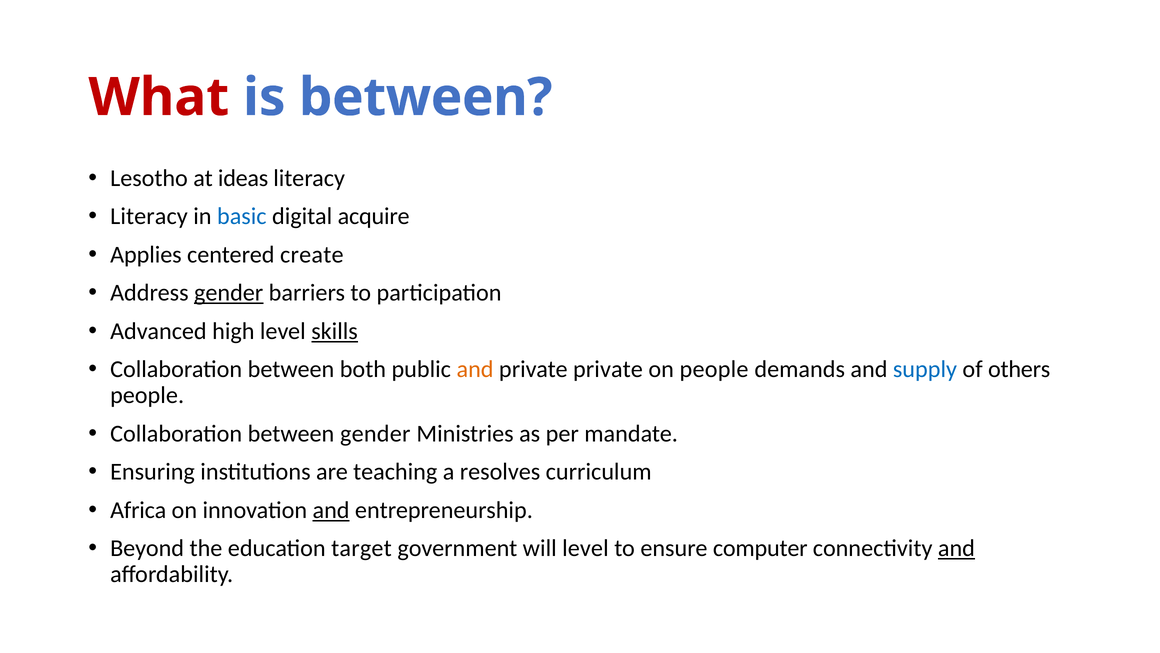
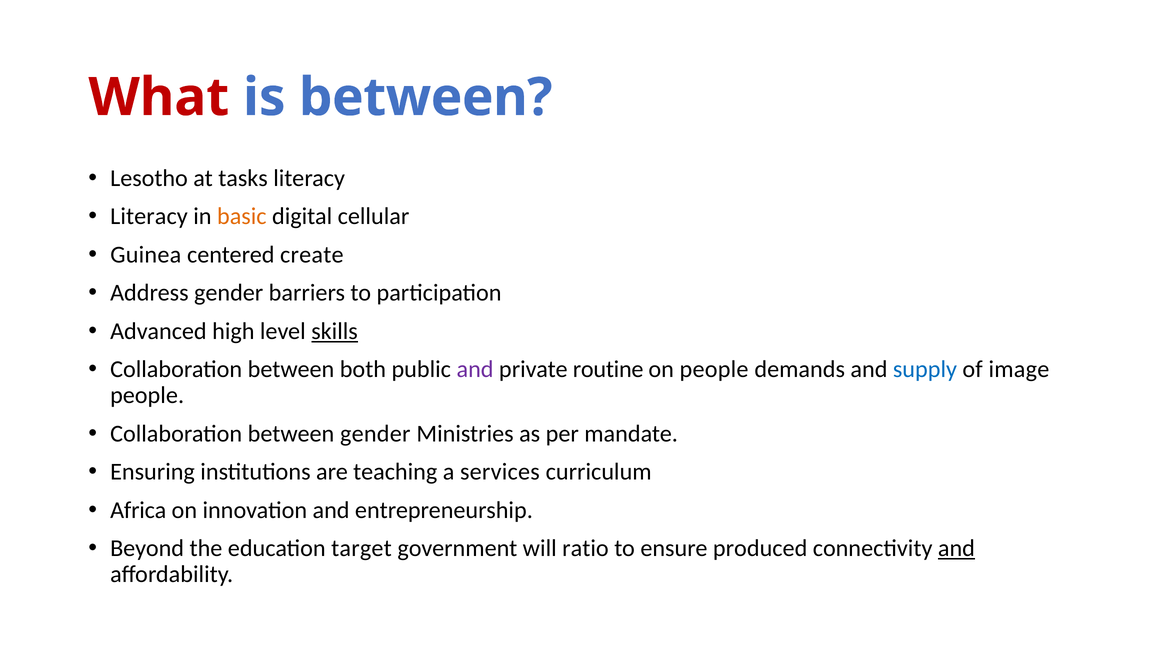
ideas: ideas -> tasks
basic colour: blue -> orange
acquire: acquire -> cellular
Applies: Applies -> Guinea
gender at (229, 293) underline: present -> none
and at (475, 369) colour: orange -> purple
private private: private -> routine
others: others -> image
resolves: resolves -> services
and at (331, 510) underline: present -> none
will level: level -> ratio
computer: computer -> produced
